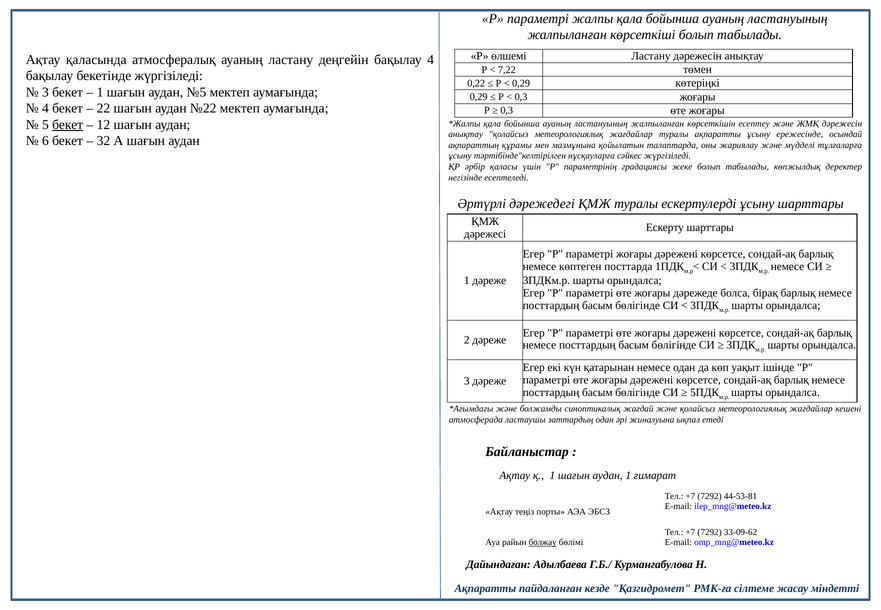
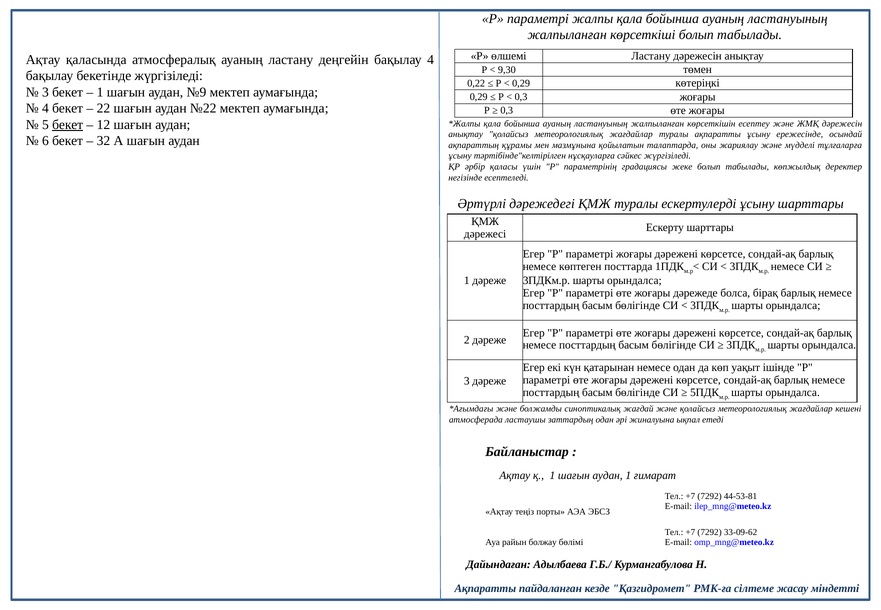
7,22: 7,22 -> 9,30
№5: №5 -> №9
болжау underline: present -> none
